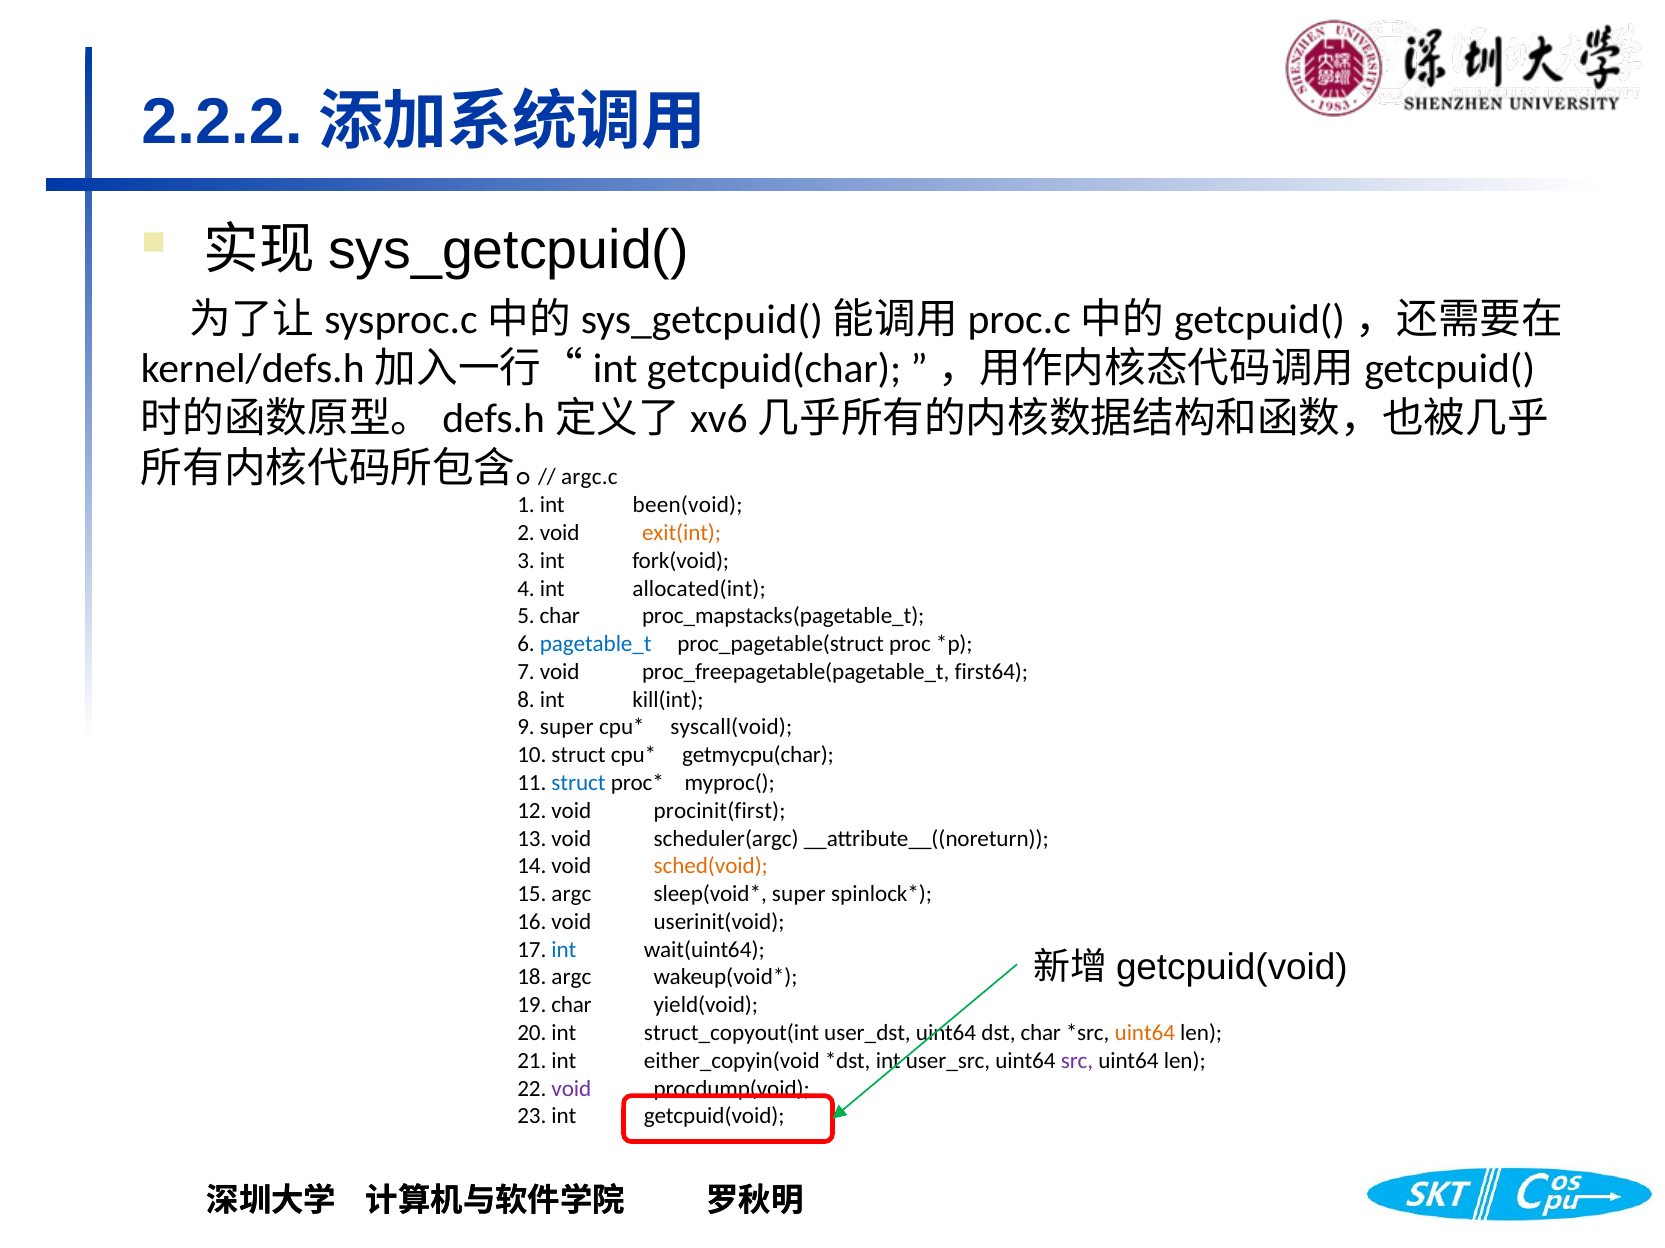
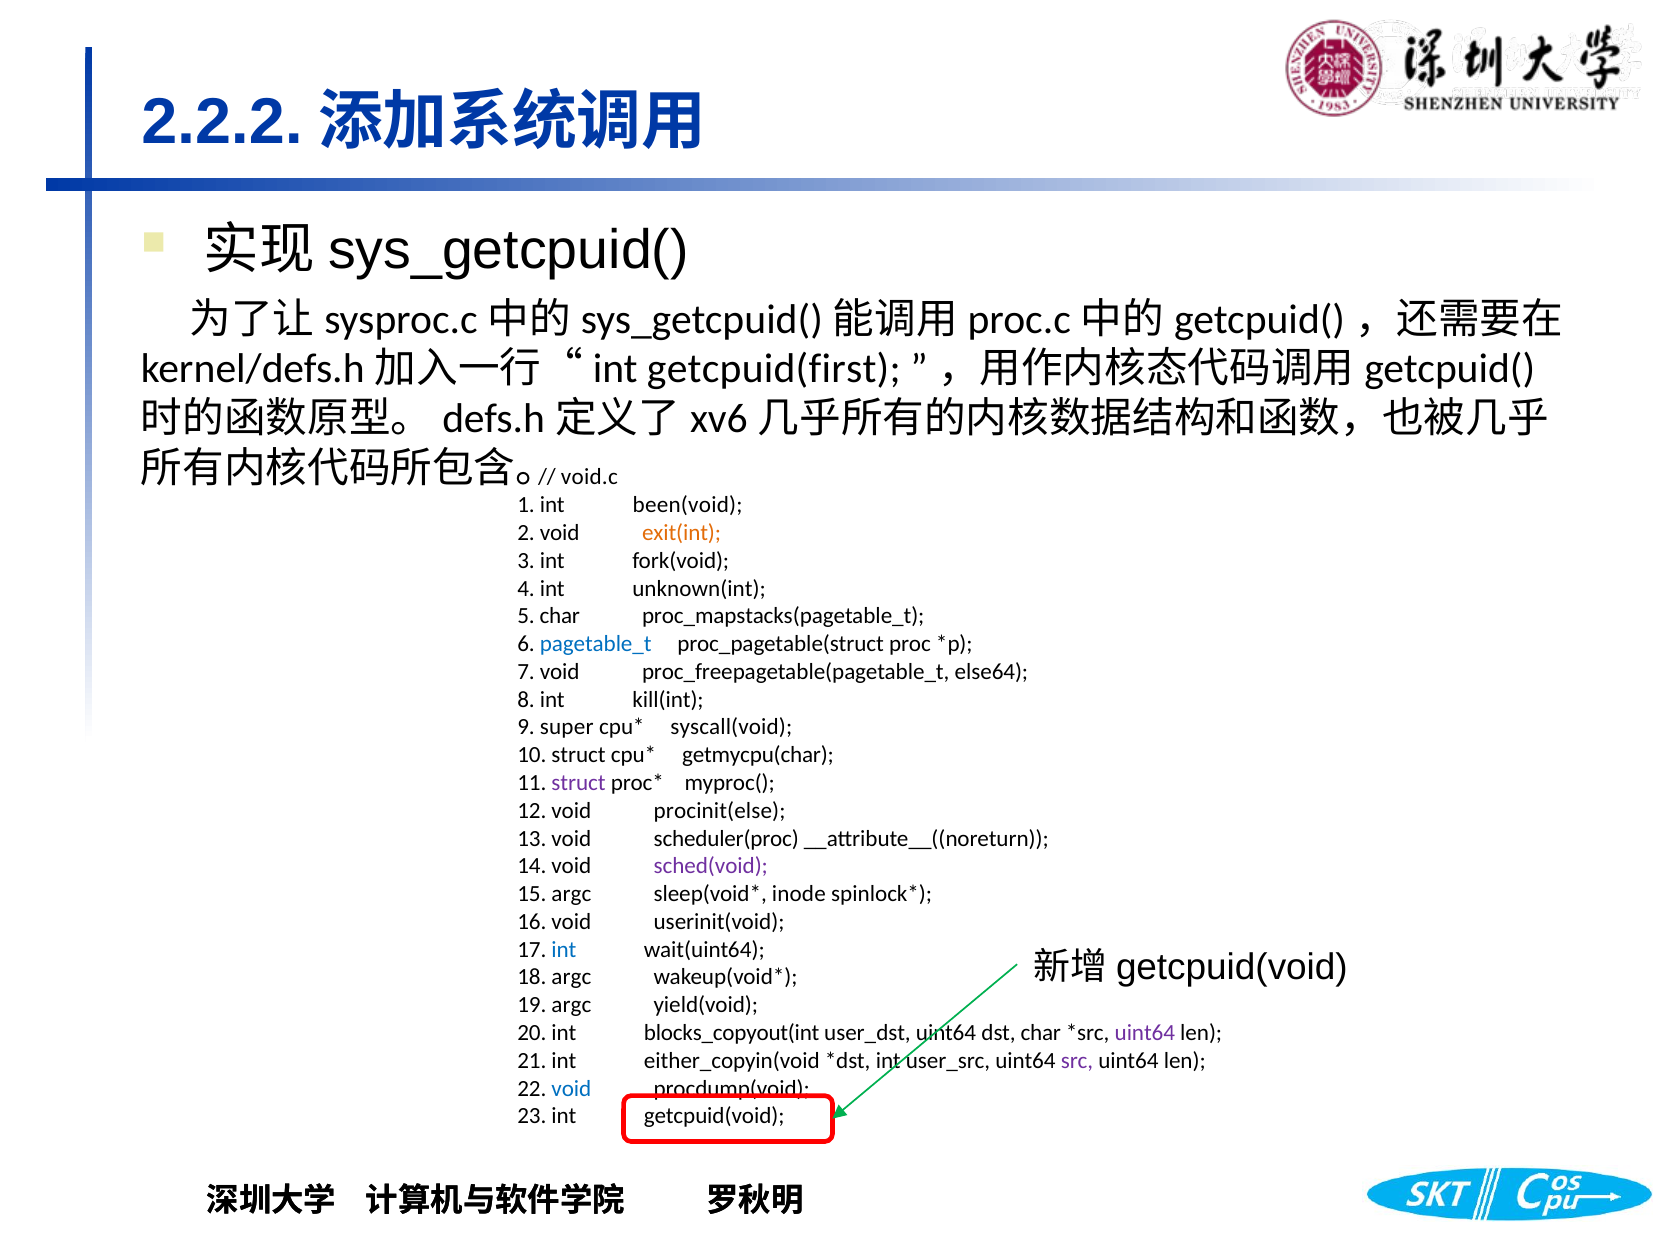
getcpuid(char: getcpuid(char -> getcpuid(first
argc.c: argc.c -> void.c
allocated(int: allocated(int -> unknown(int
first64: first64 -> else64
struct at (579, 783) colour: blue -> purple
procinit(first: procinit(first -> procinit(else
scheduler(argc: scheduler(argc -> scheduler(proc
sched(void colour: orange -> purple
super at (799, 894): super -> inode
19 char: char -> argc
struct_copyout(int: struct_copyout(int -> blocks_copyout(int
uint64 at (1145, 1033) colour: orange -> purple
void at (571, 1089) colour: purple -> blue
